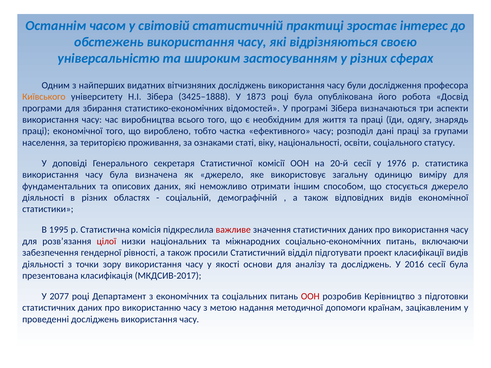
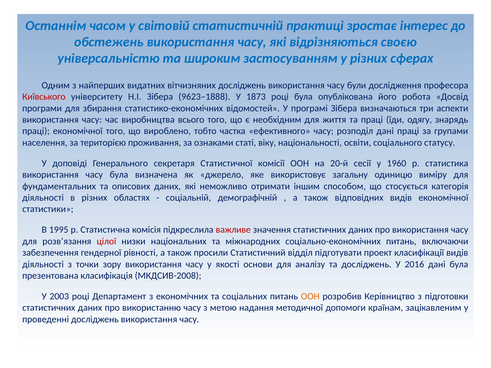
Київського colour: orange -> red
3425–1888: 3425–1888 -> 9623–1888
1976: 1976 -> 1960
стосується джерело: джерело -> категорія
2016 сесії: сесії -> дані
МКДСИВ-2017: МКДСИВ-2017 -> МКДСИВ-2008
2077: 2077 -> 2003
ООН at (310, 297) colour: red -> orange
